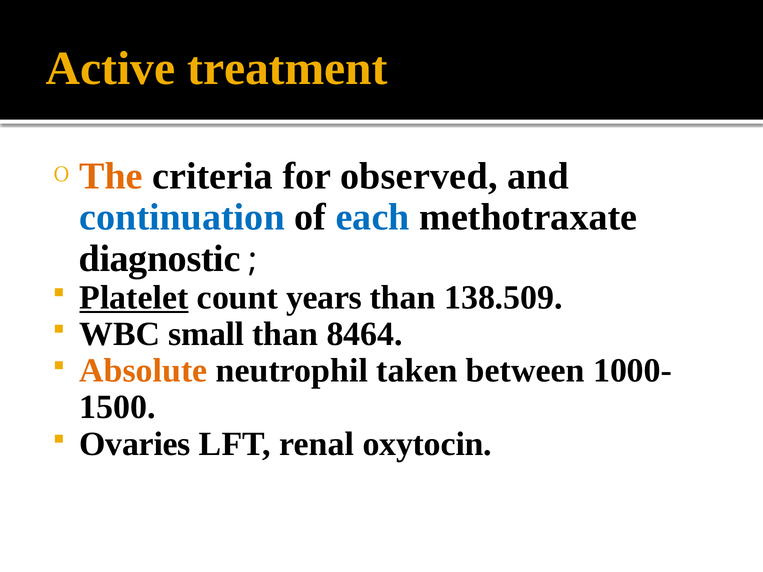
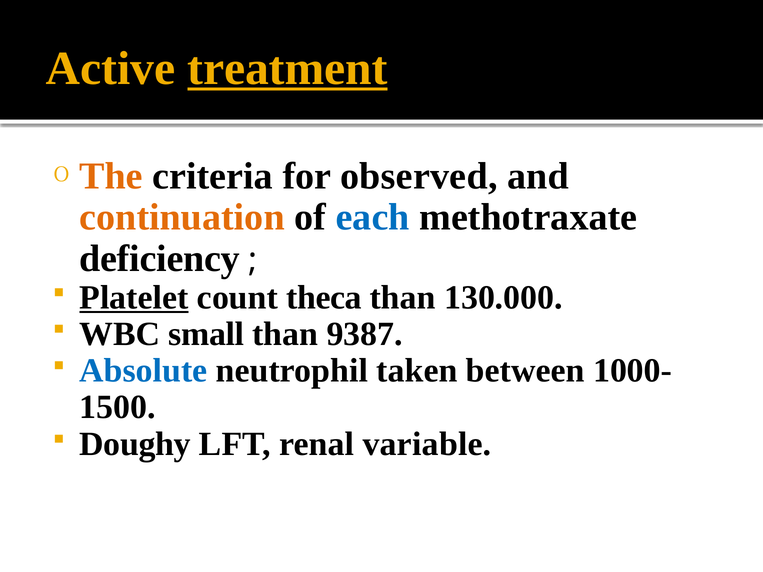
treatment underline: none -> present
continuation colour: blue -> orange
diagnostic: diagnostic -> deficiency
years: years -> theca
138.509: 138.509 -> 130.000
8464: 8464 -> 9387
Absolute colour: orange -> blue
Ovaries: Ovaries -> Doughy
oxytocin: oxytocin -> variable
